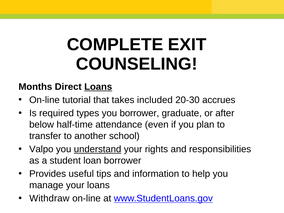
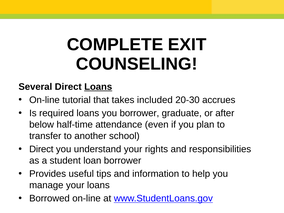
Months: Months -> Several
required types: types -> loans
Valpo at (41, 149): Valpo -> Direct
understand underline: present -> none
Withdraw: Withdraw -> Borrowed
